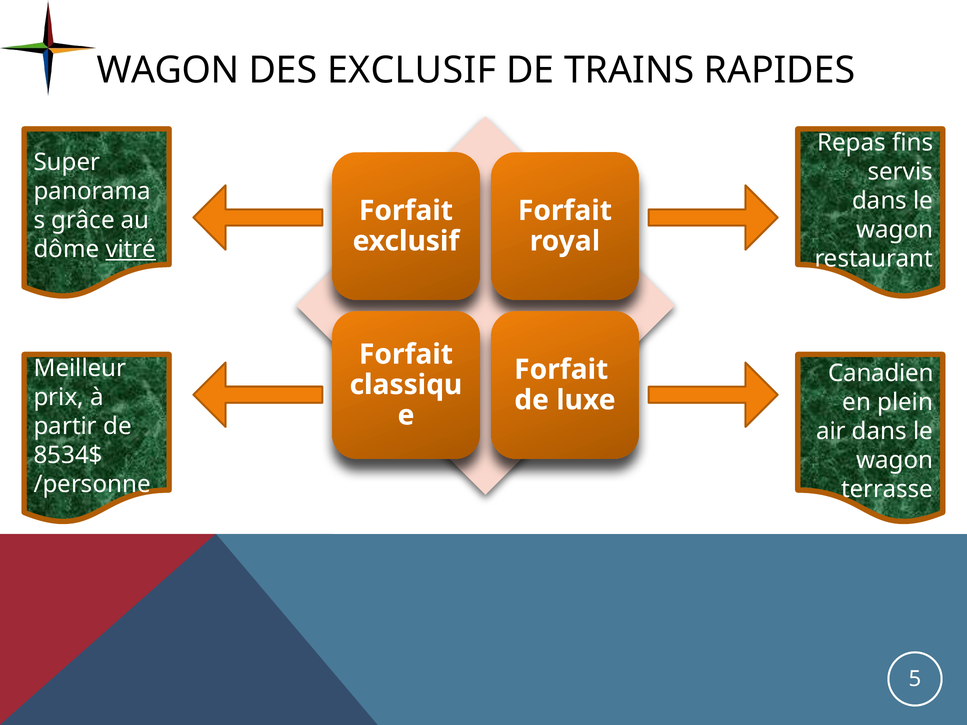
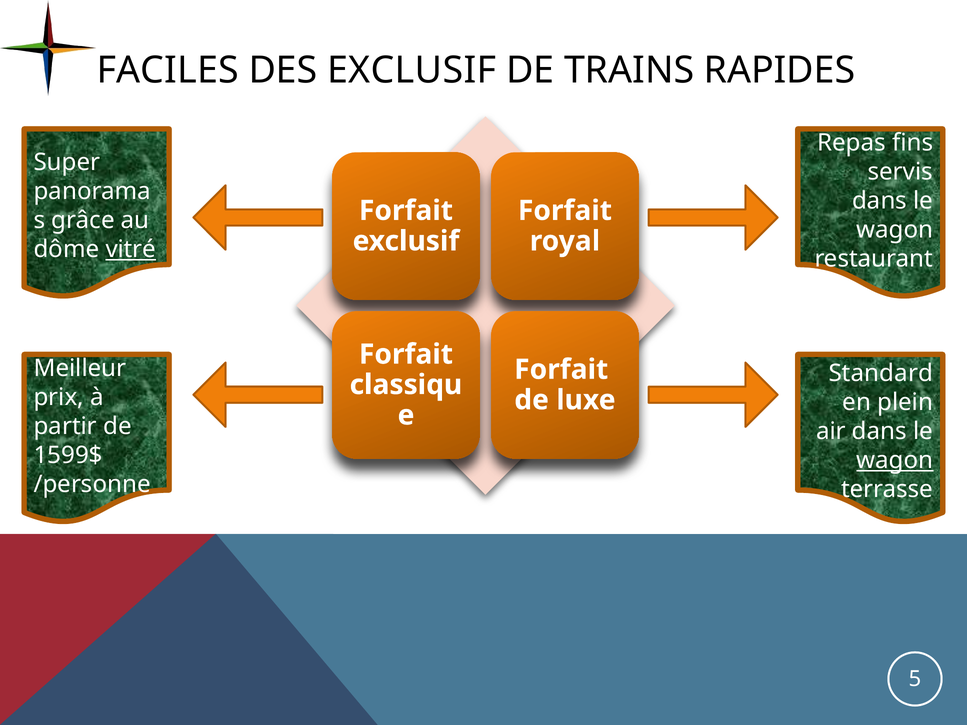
WAGON at (168, 70): WAGON -> FACILES
Canadien: Canadien -> Standard
8534$: 8534$ -> 1599$
wagon at (895, 460) underline: none -> present
